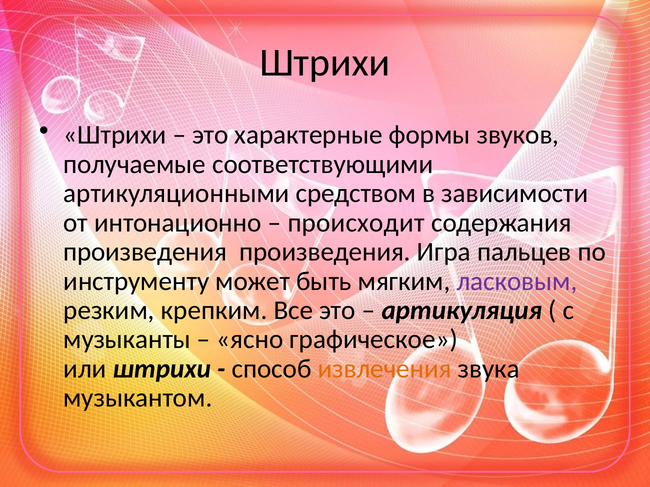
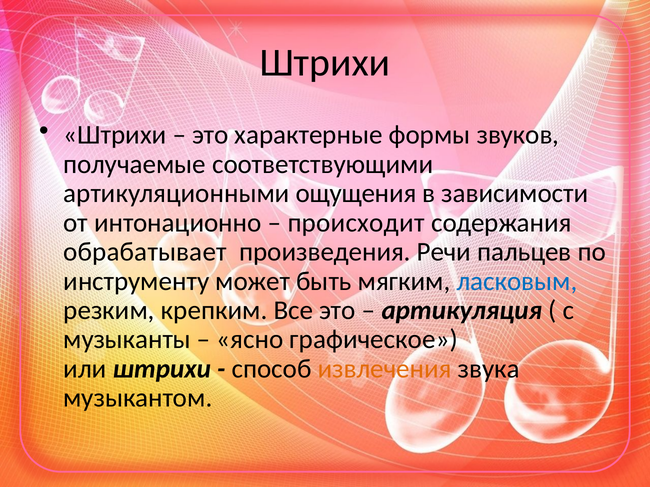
средством: средством -> ощущения
произведения at (145, 252): произведения -> обрабатывает
Игра: Игра -> Речи
ласковым colour: purple -> blue
